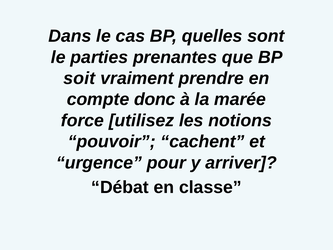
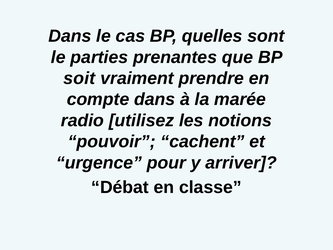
compte donc: donc -> dans
force: force -> radio
